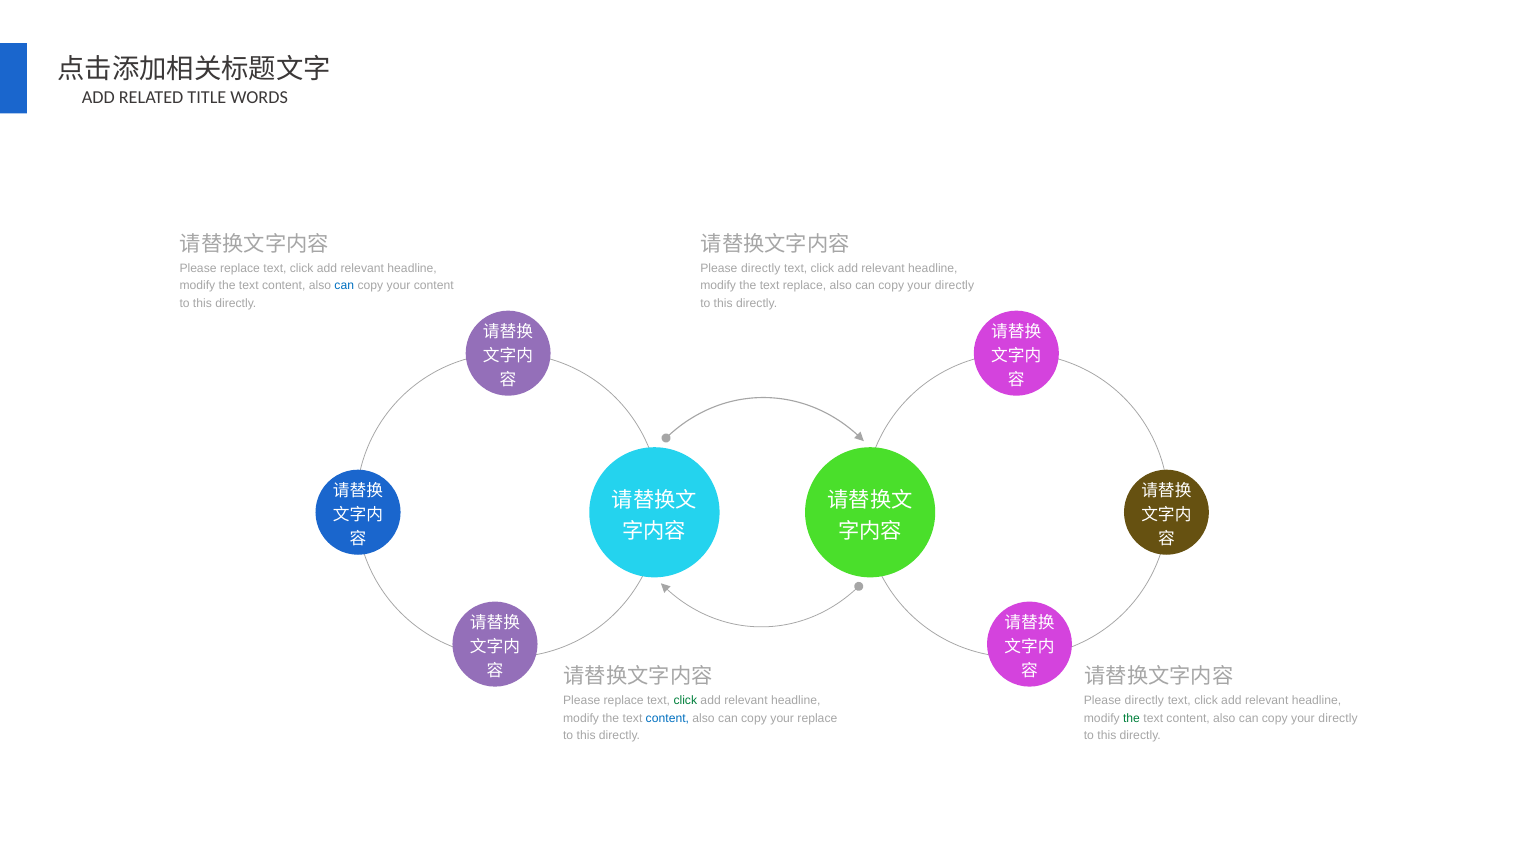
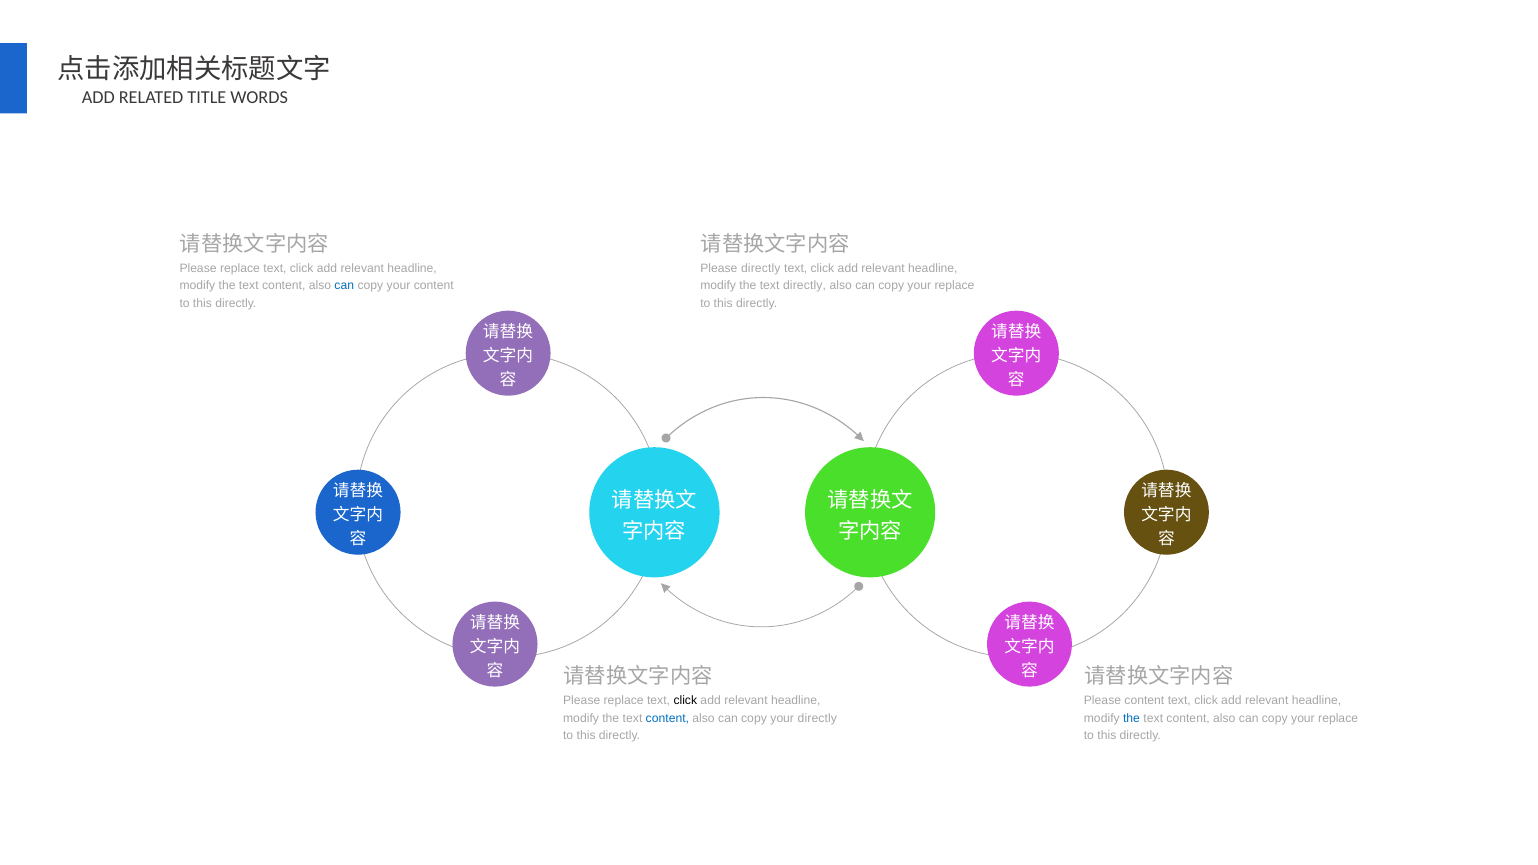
text replace: replace -> directly
directly at (954, 286): directly -> replace
click at (685, 701) colour: green -> black
directly at (1144, 701): directly -> content
your replace: replace -> directly
the at (1131, 718) colour: green -> blue
directly at (1338, 718): directly -> replace
